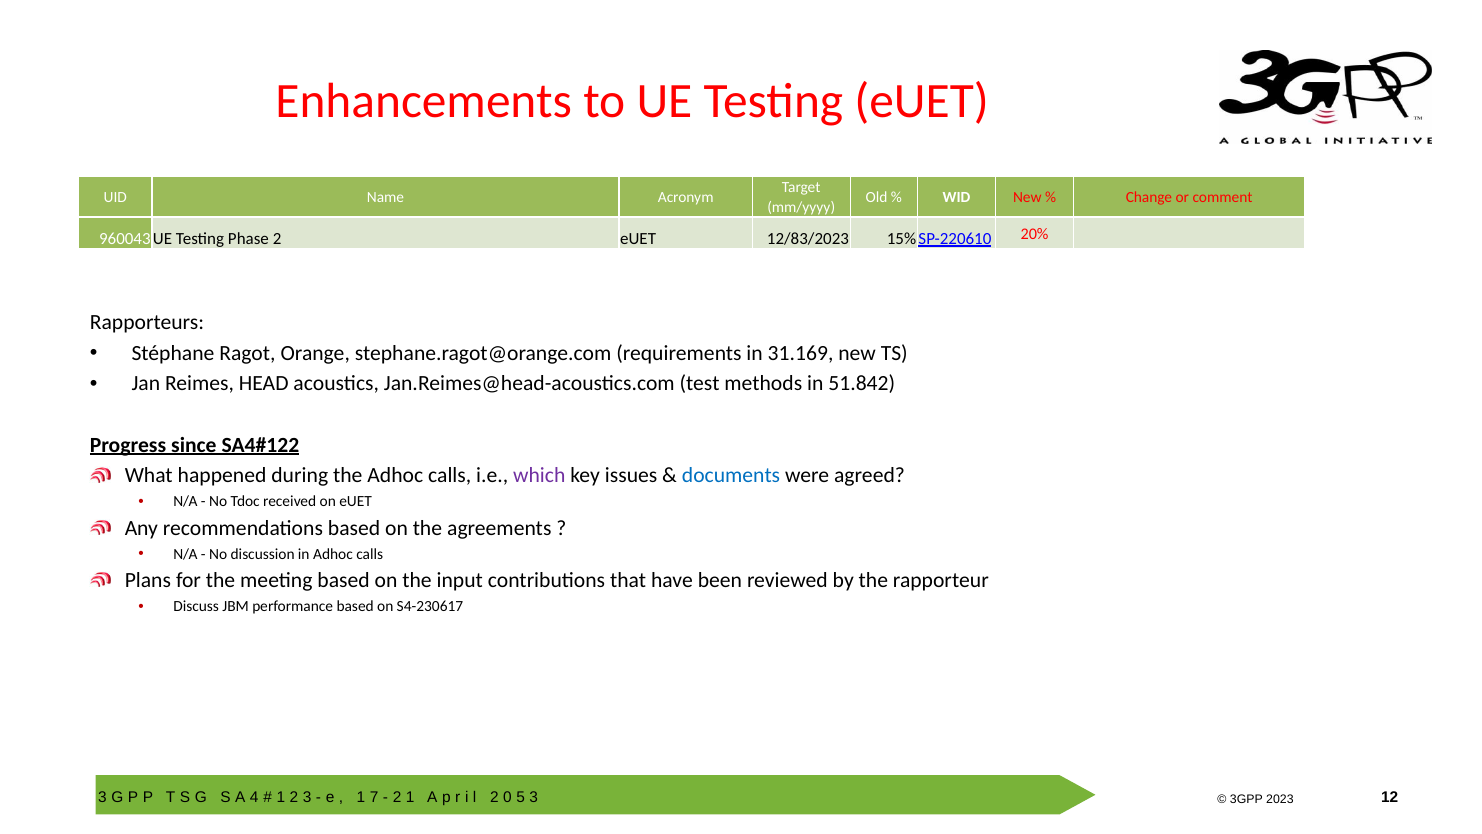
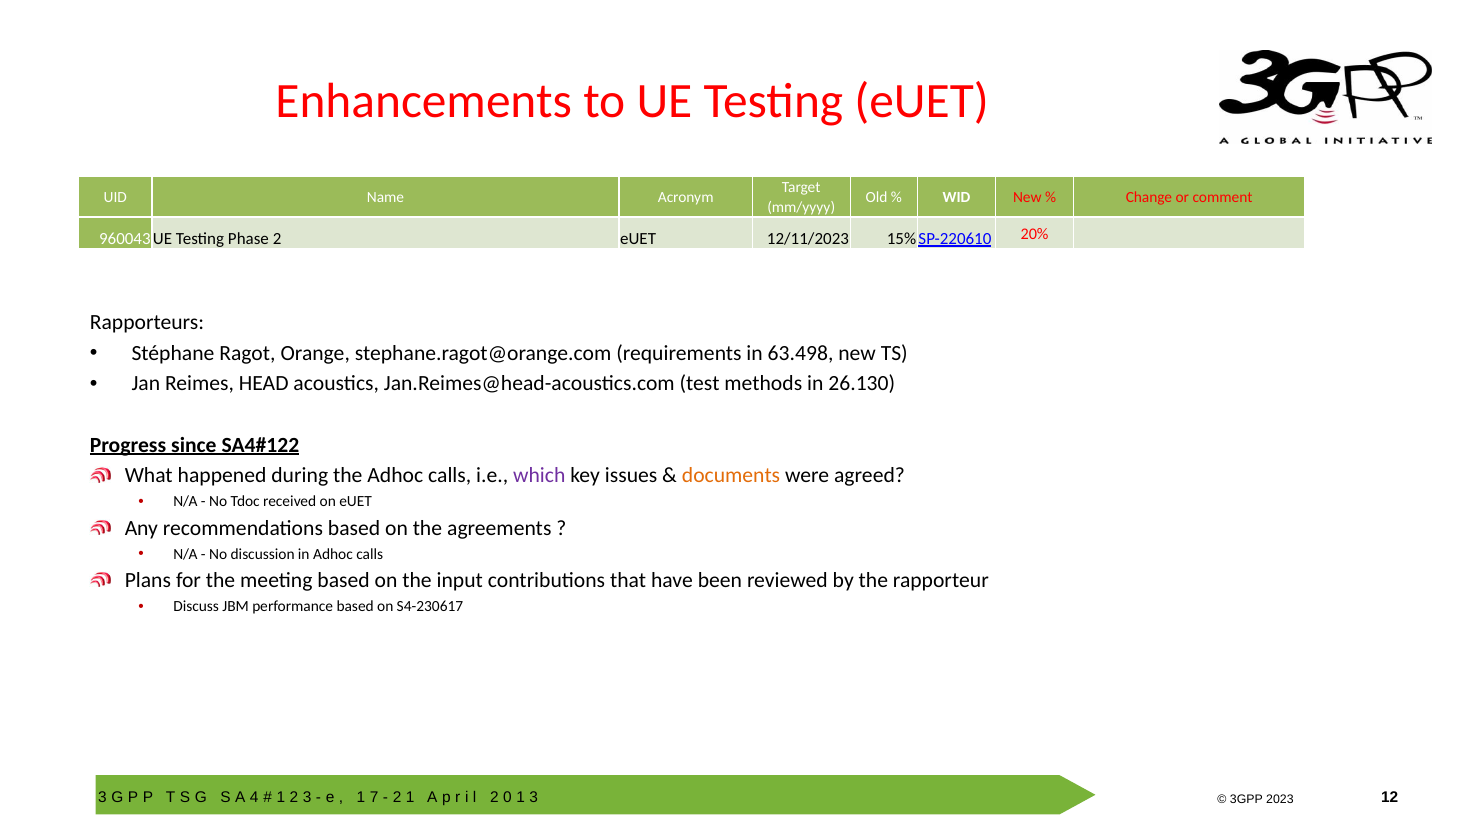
12/83/2023: 12/83/2023 -> 12/11/2023
31.169: 31.169 -> 63.498
51.842: 51.842 -> 26.130
documents colour: blue -> orange
5 at (521, 797): 5 -> 1
